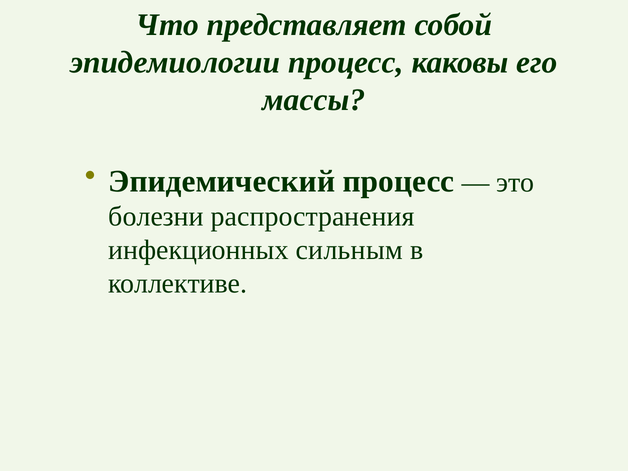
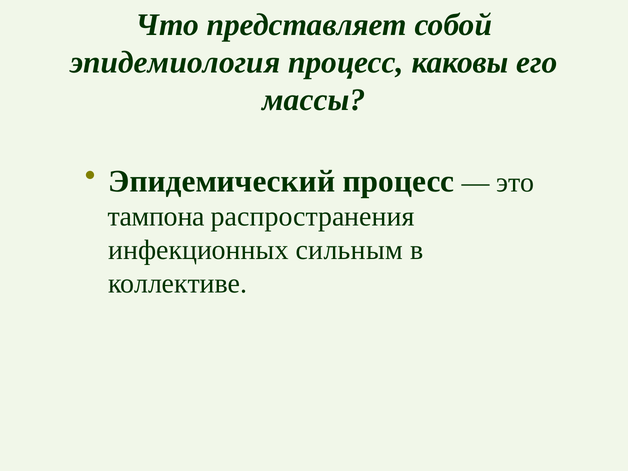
эпидемиологии: эпидемиологии -> эпидемиология
болезни: болезни -> тампона
